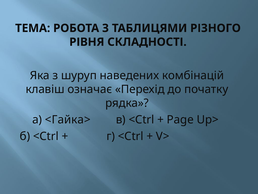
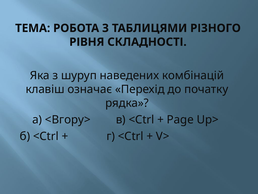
<Гайка>: <Гайка> -> <Вгору>
